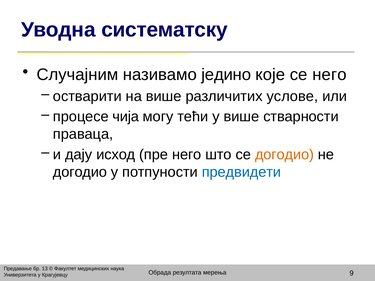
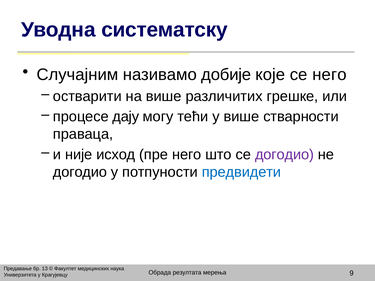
једино: једино -> добије
услове: услове -> грешке
чија: чија -> дају
дају: дају -> није
догодио at (285, 155) colour: orange -> purple
